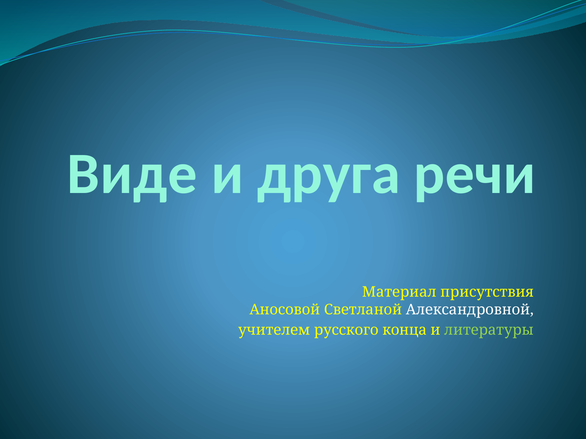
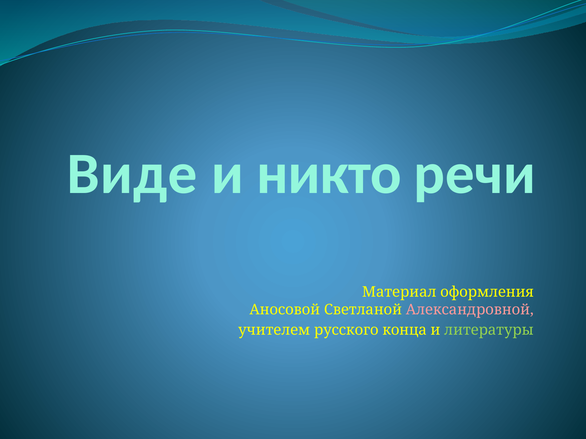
друга: друга -> никто
присутствия: присутствия -> оформления
Александровной colour: white -> pink
